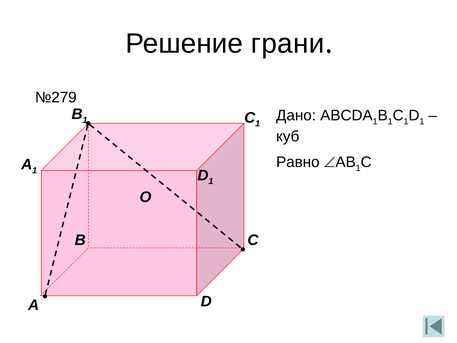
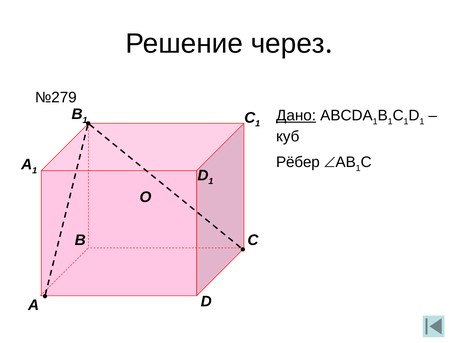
грани: грани -> через
Дано underline: none -> present
Равно: Равно -> Рёбер
